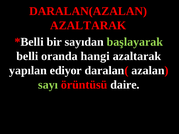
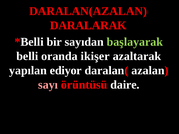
AZALTARAK at (88, 25): AZALTARAK -> DARALARAK
hangi: hangi -> ikişer
sayı colour: light green -> pink
